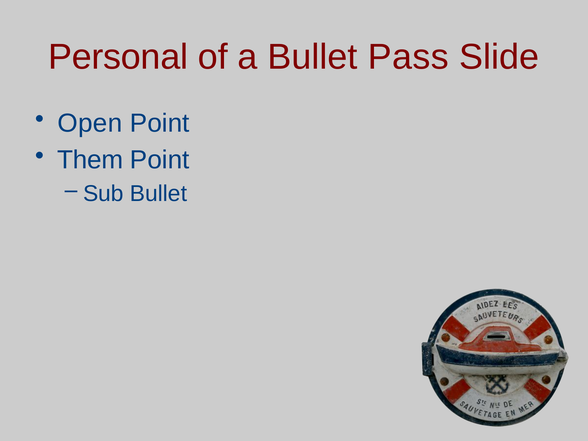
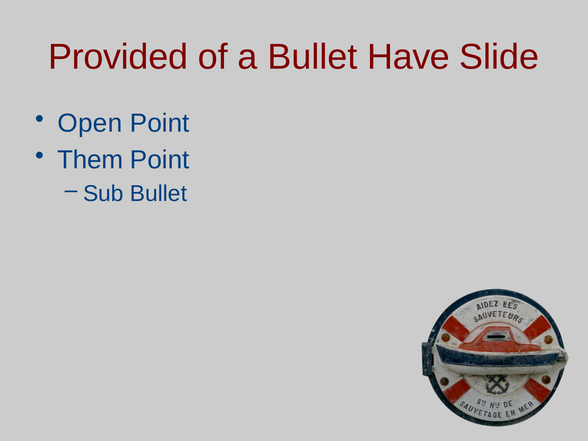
Personal: Personal -> Provided
Pass: Pass -> Have
